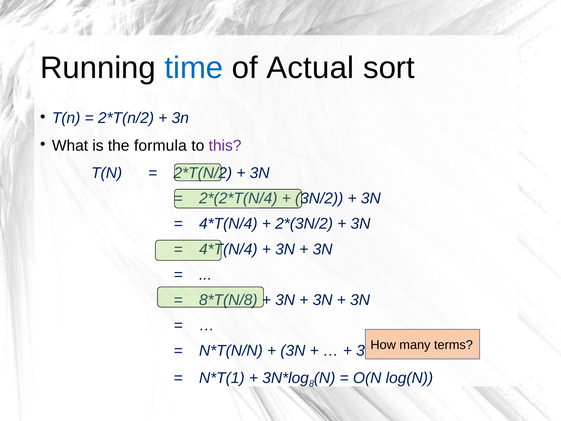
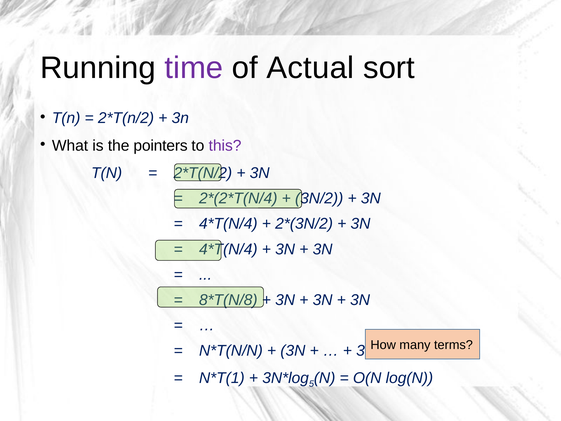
time colour: blue -> purple
formula: formula -> pointers
8: 8 -> 5
